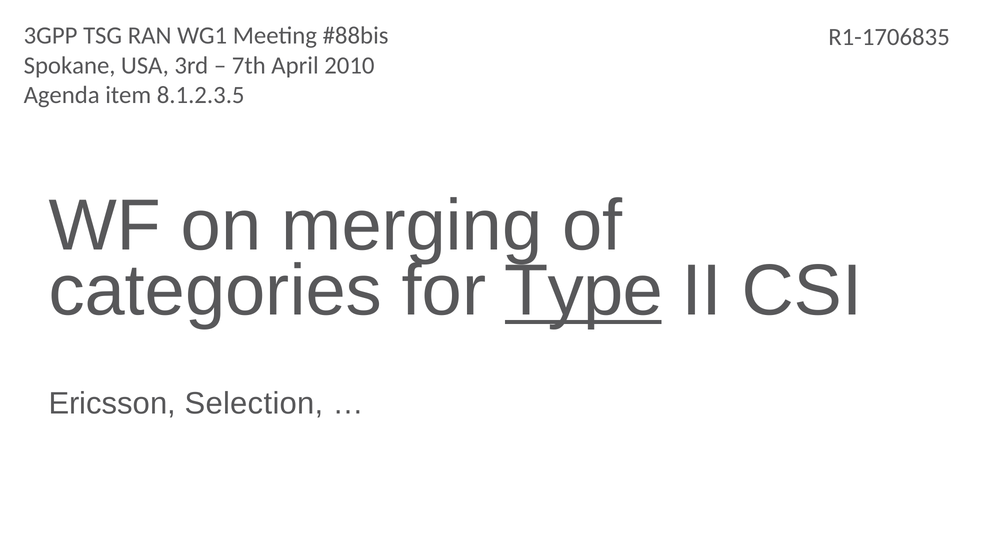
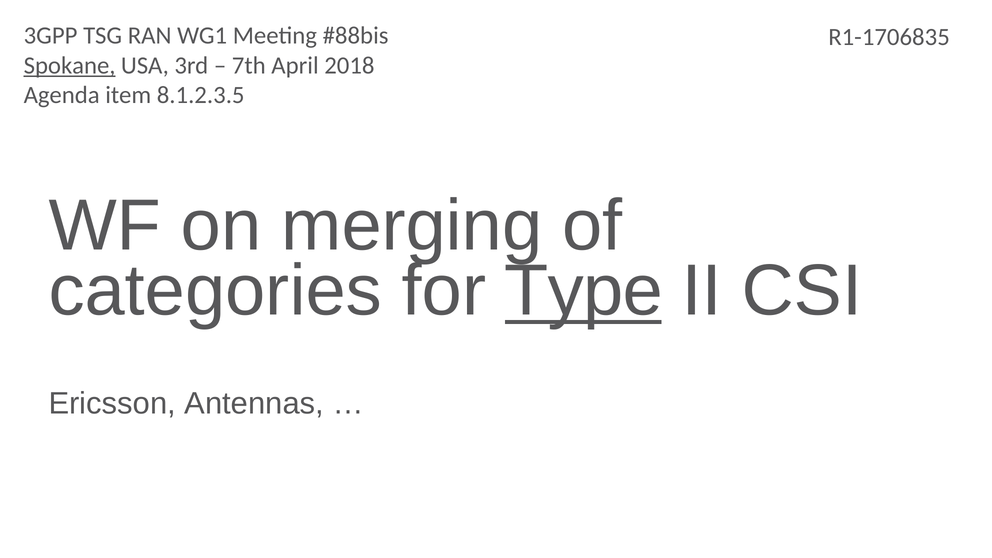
Spokane underline: none -> present
2010: 2010 -> 2018
Selection: Selection -> Antennas
